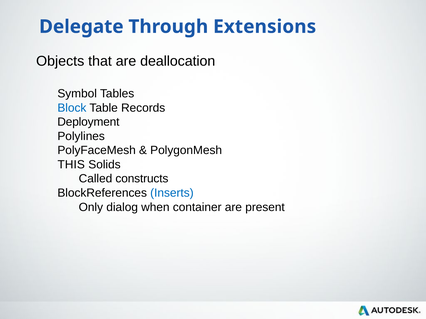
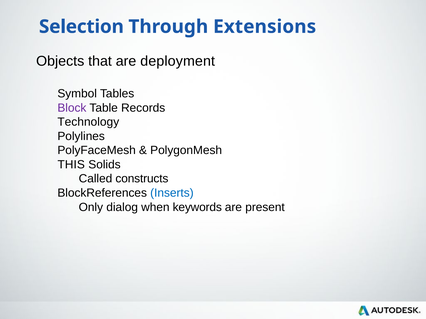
Delegate: Delegate -> Selection
deallocation: deallocation -> deployment
Block colour: blue -> purple
Deployment: Deployment -> Technology
container: container -> keywords
